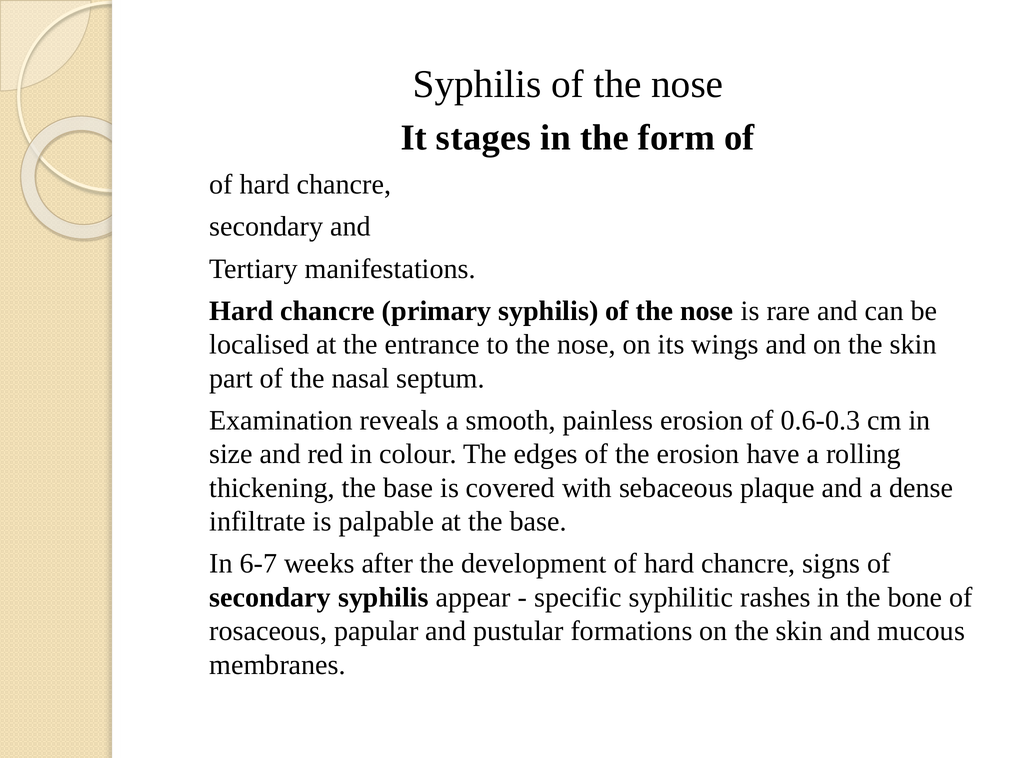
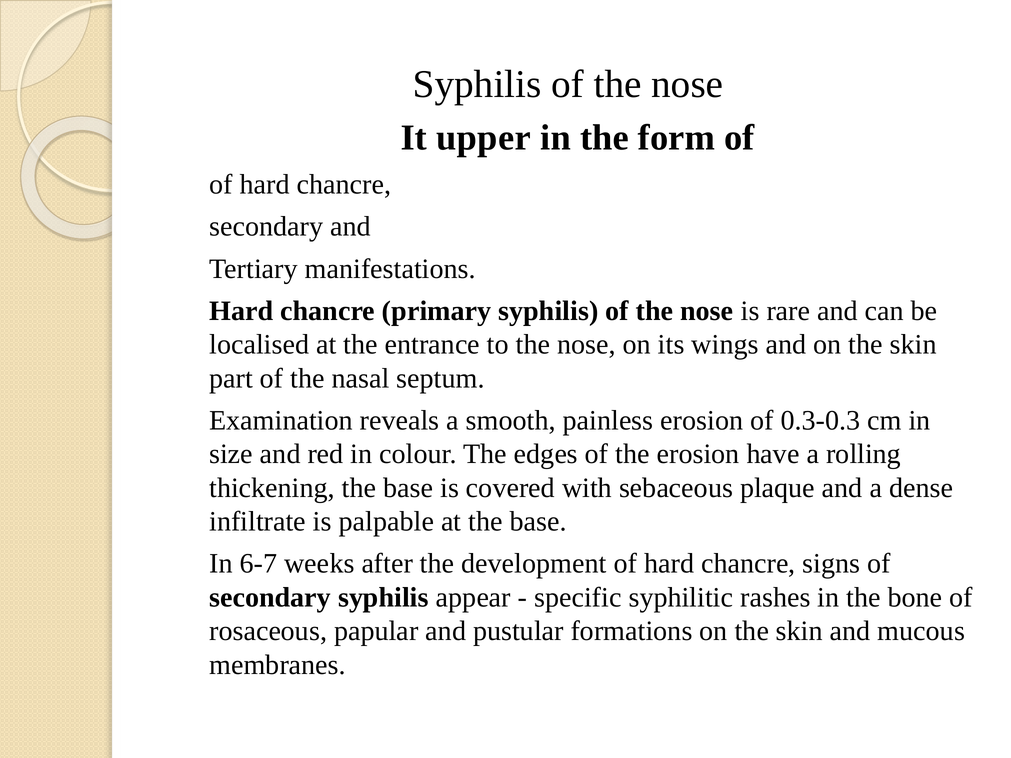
stages: stages -> upper
0.6-0.3: 0.6-0.3 -> 0.3-0.3
